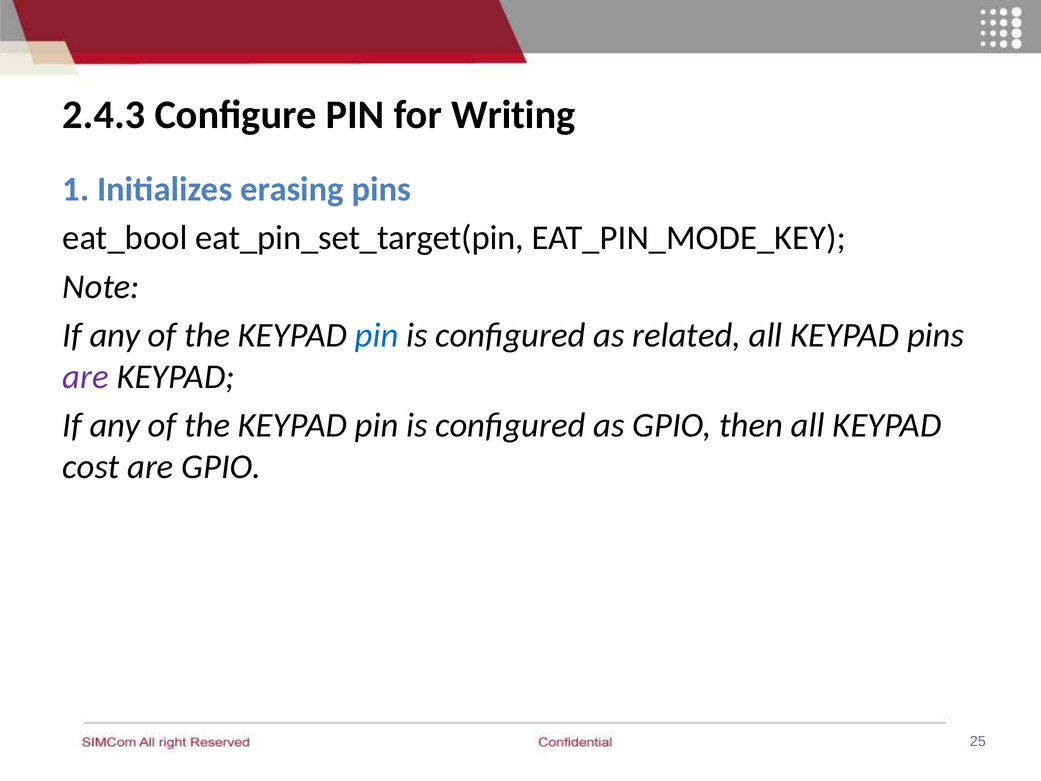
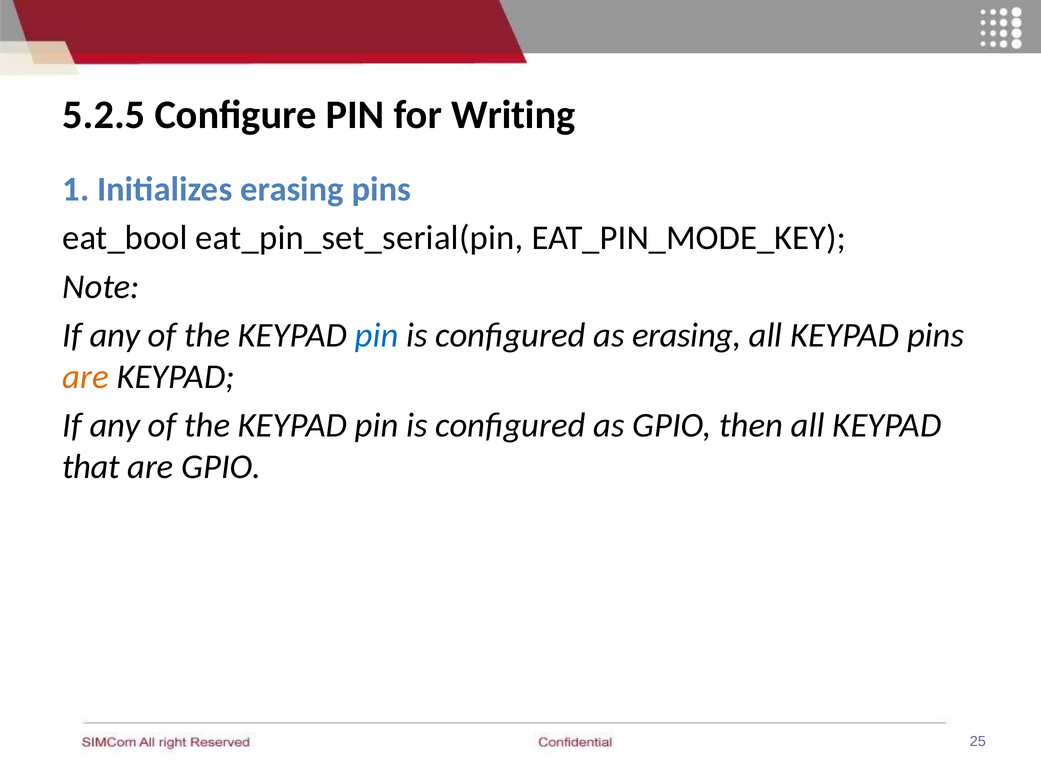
2.4.3: 2.4.3 -> 5.2.5
eat_pin_set_target(pin: eat_pin_set_target(pin -> eat_pin_set_serial(pin
as related: related -> erasing
are at (86, 377) colour: purple -> orange
cost: cost -> that
